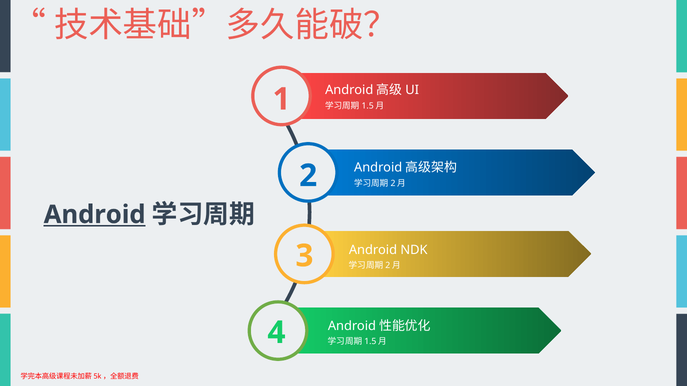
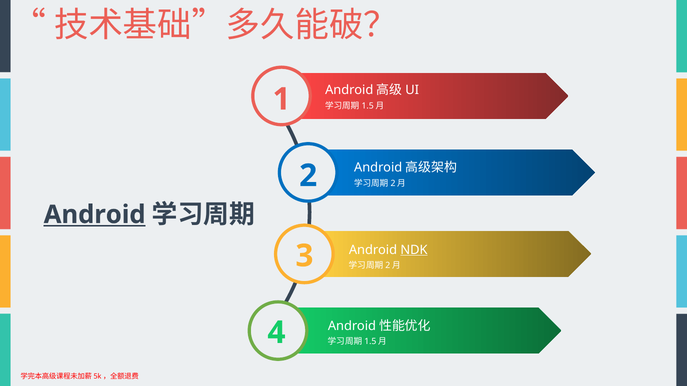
NDK underline: none -> present
